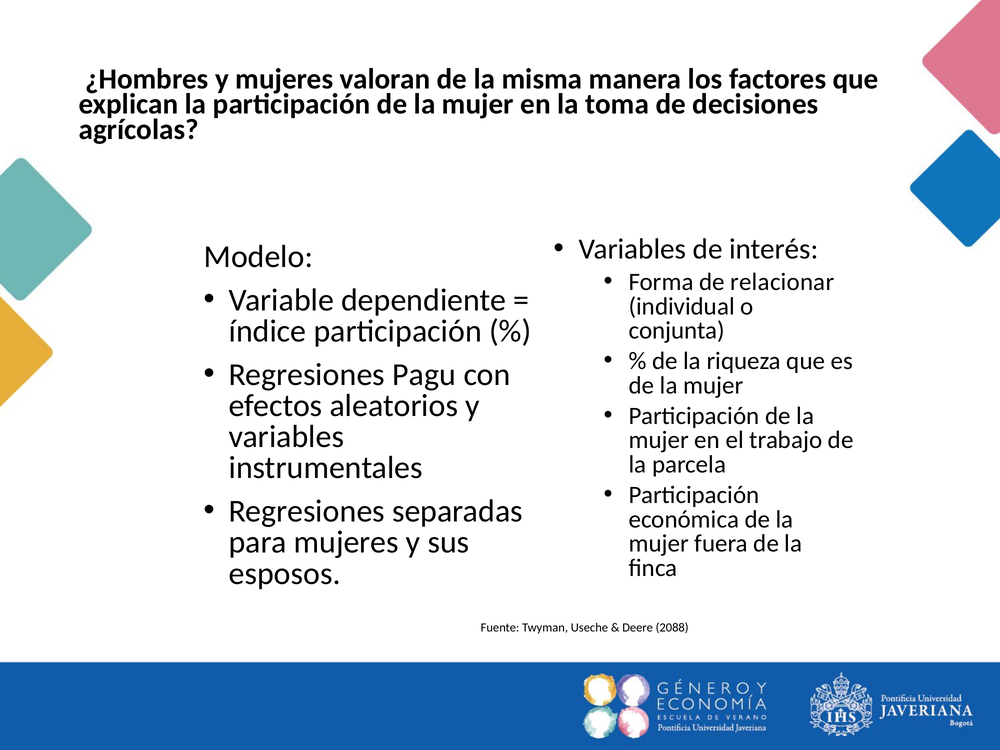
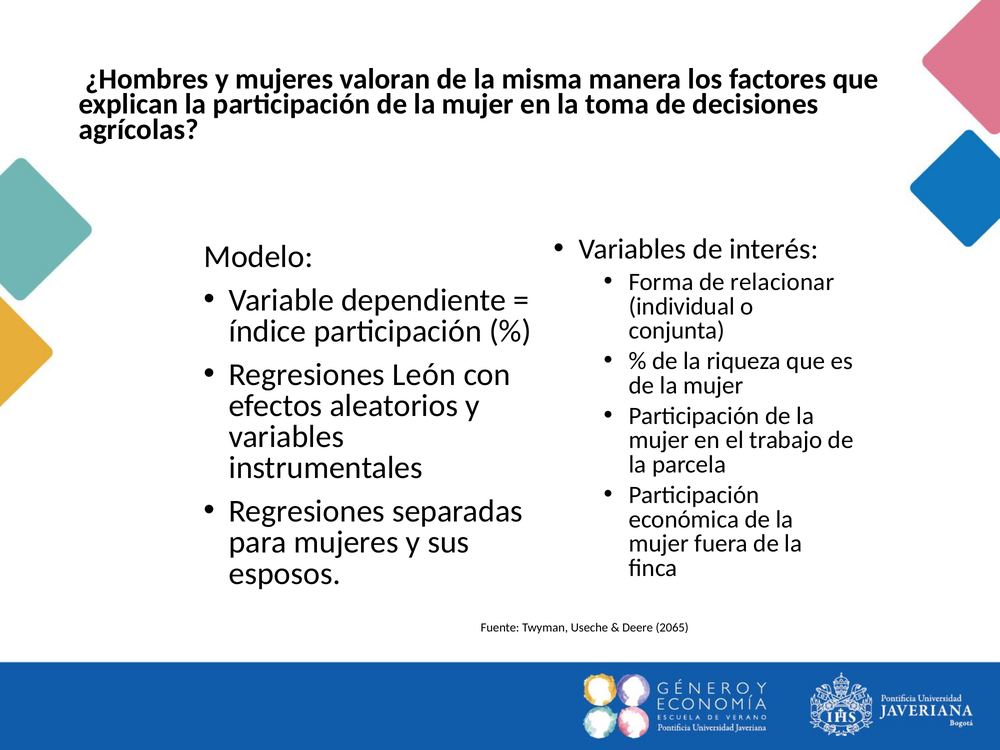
Pagu: Pagu -> León
2088: 2088 -> 2065
